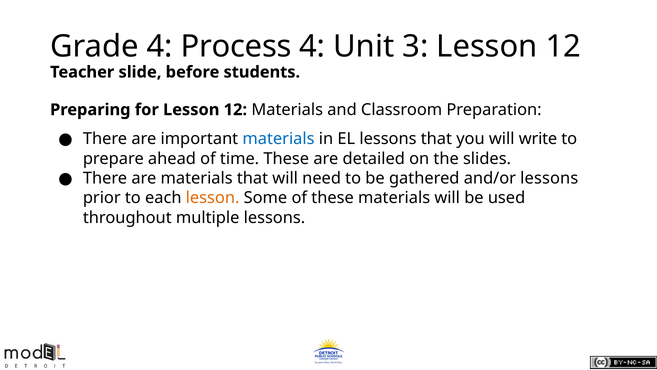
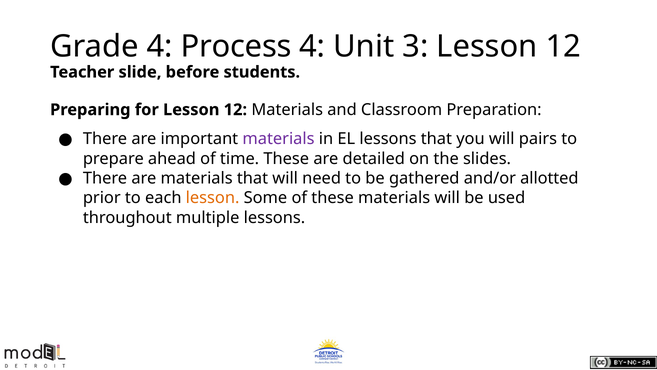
materials at (279, 139) colour: blue -> purple
write: write -> pairs
and/or lessons: lessons -> allotted
